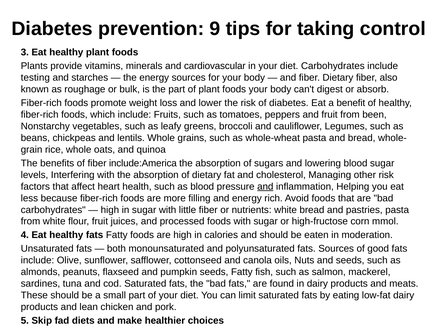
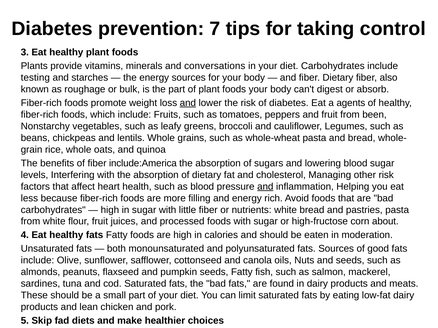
9: 9 -> 7
cardiovascular: cardiovascular -> conversations
and at (188, 103) underline: none -> present
benefit: benefit -> agents
mmol: mmol -> about
